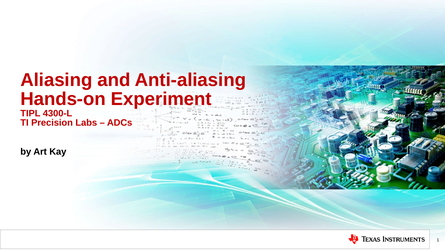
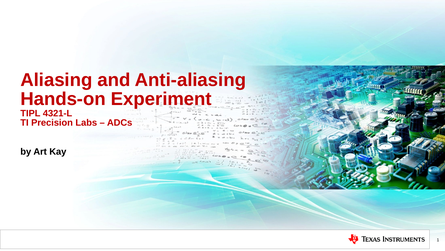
4300-L: 4300-L -> 4321-L
